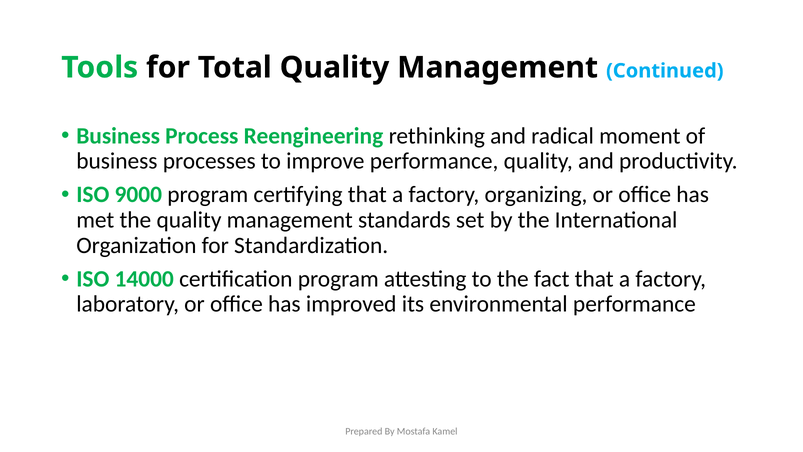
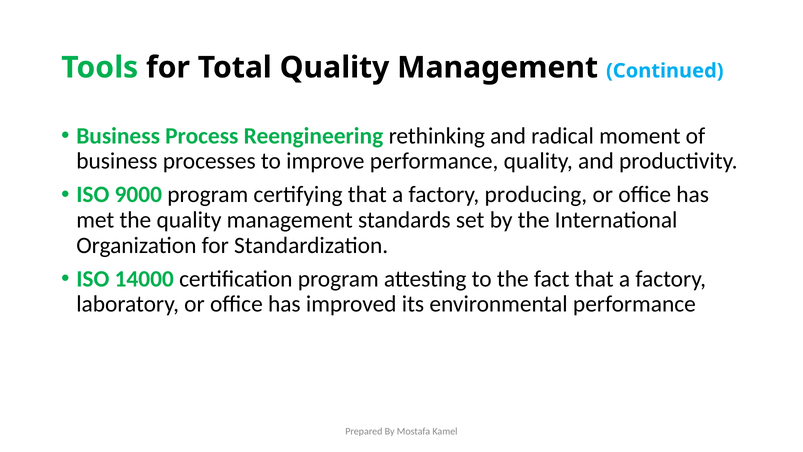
organizing: organizing -> producing
